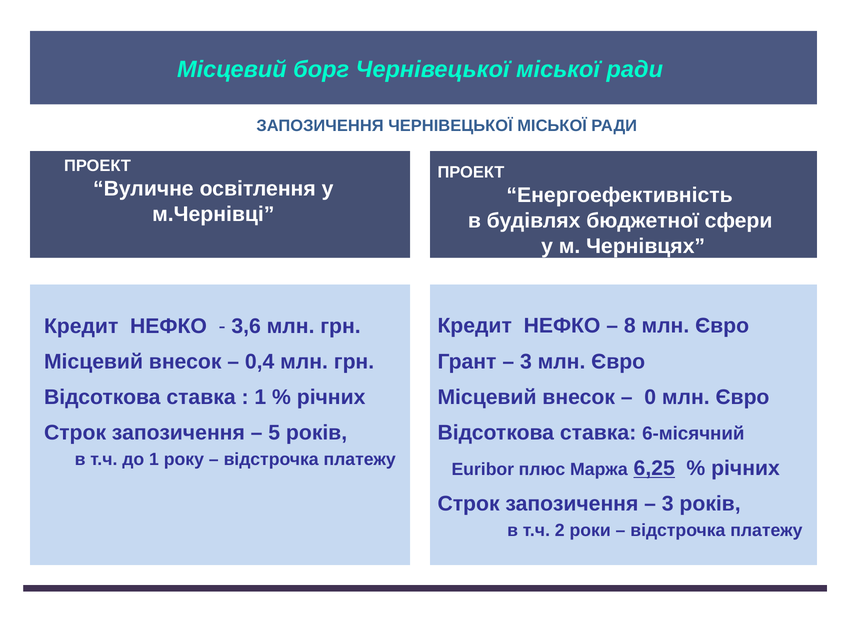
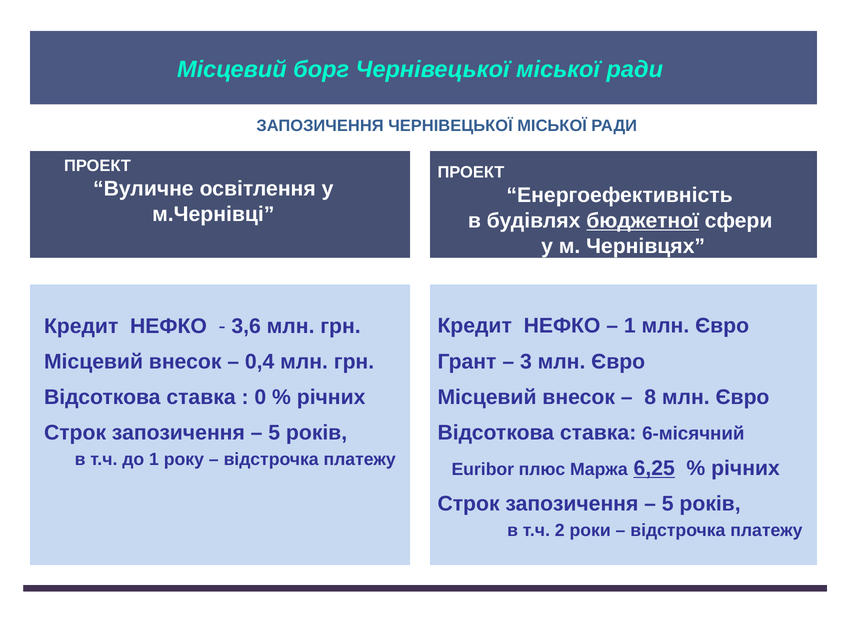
бюджетної underline: none -> present
8 at (630, 326): 8 -> 1
1 at (260, 397): 1 -> 0
0: 0 -> 8
3 at (668, 503): 3 -> 5
